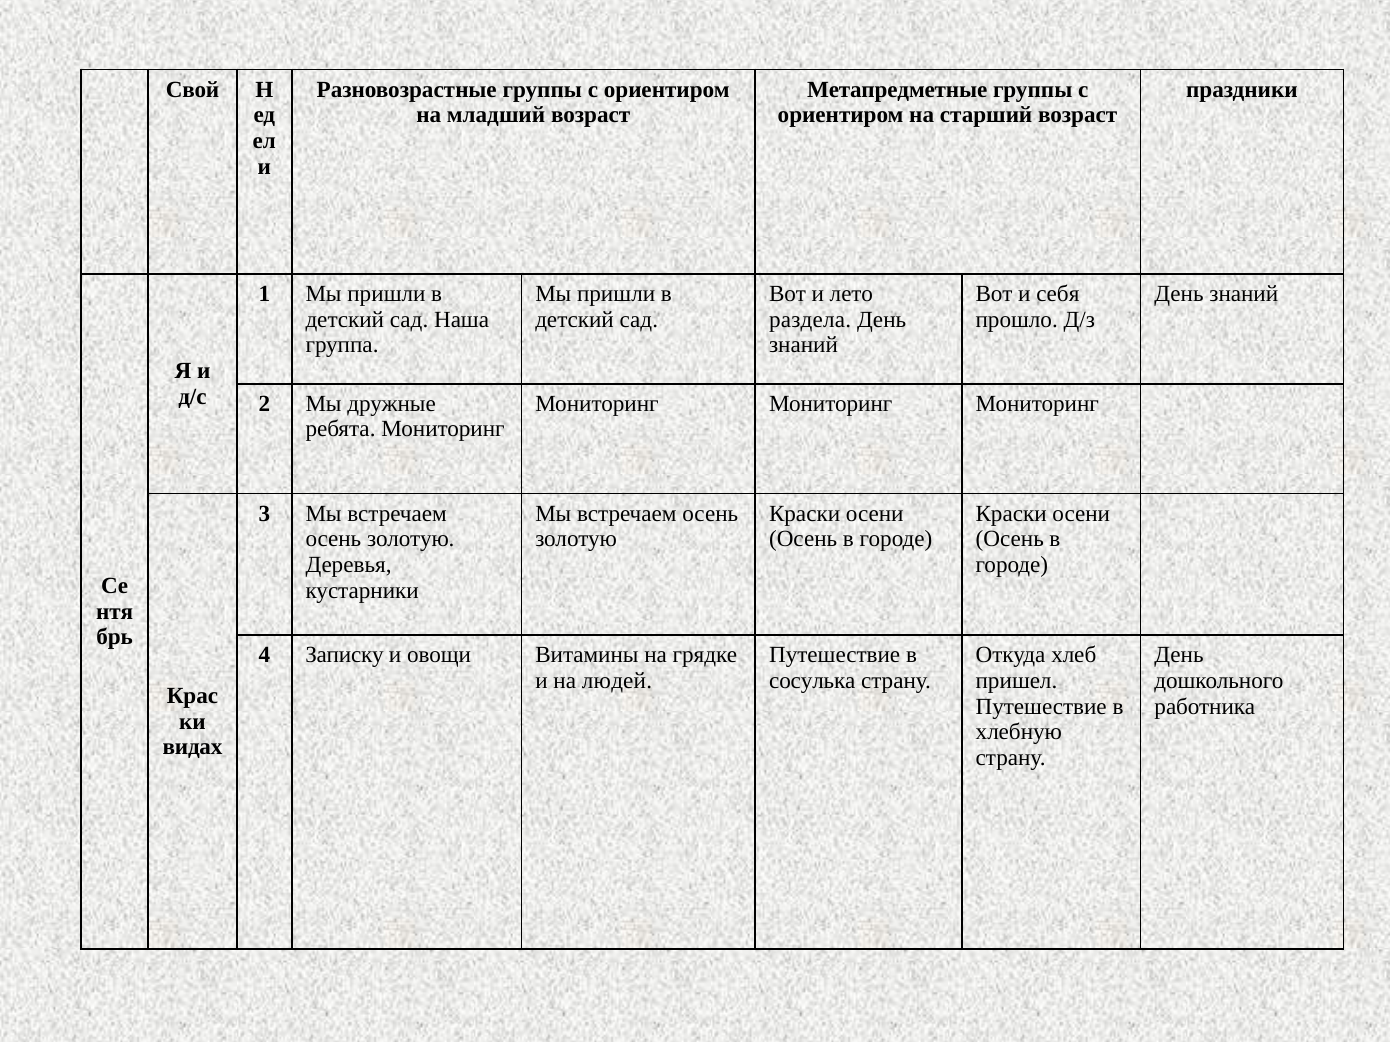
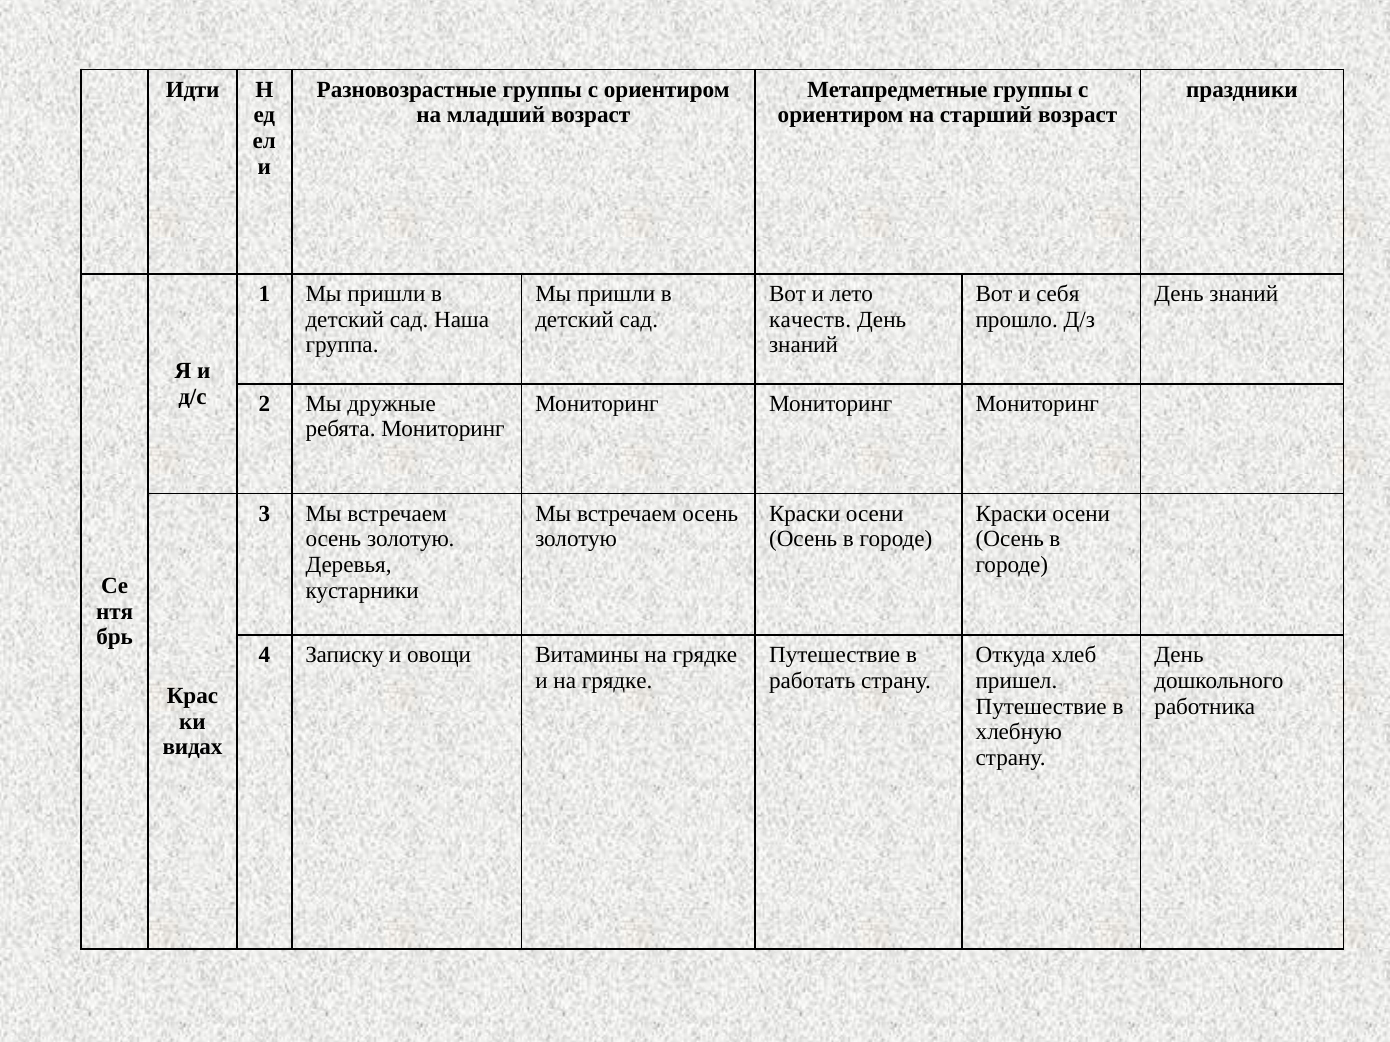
Свой: Свой -> Идти
раздела: раздела -> качеств
и на людей: людей -> грядке
сосулька: сосулька -> работать
